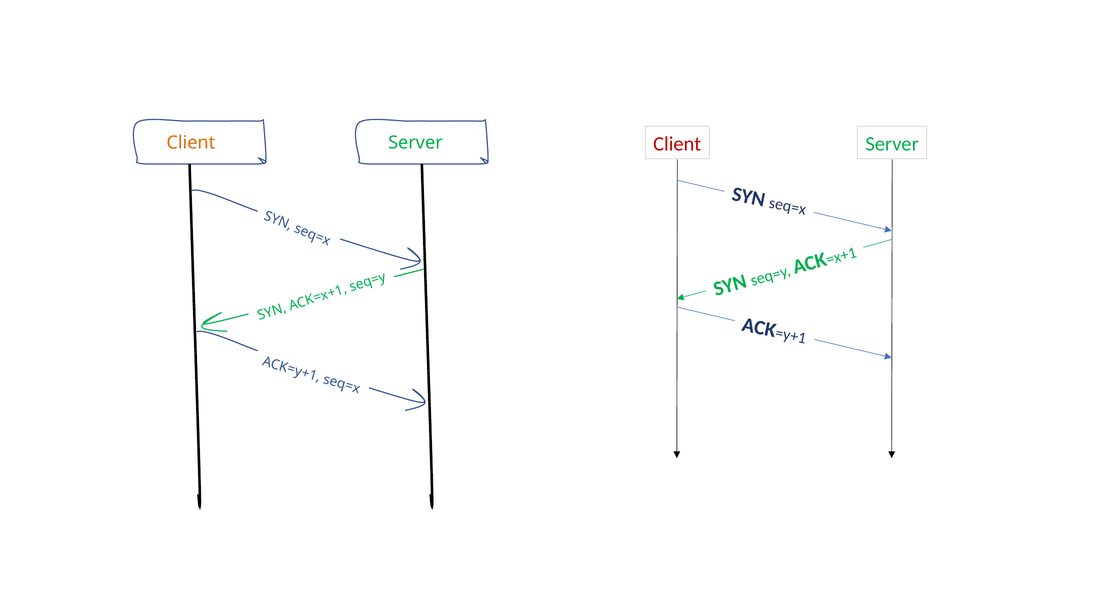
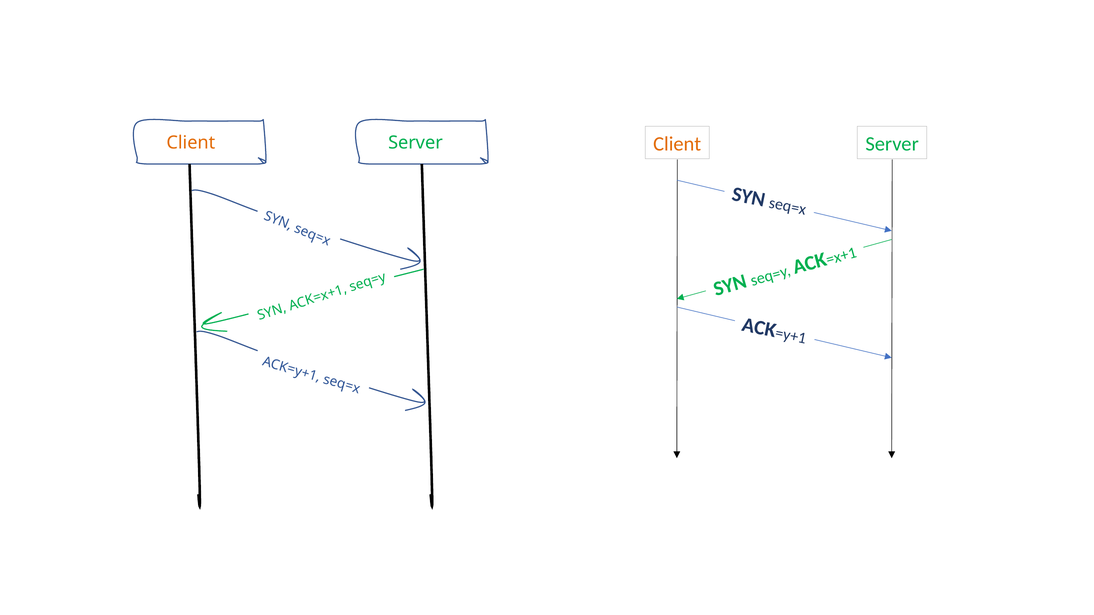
Client at (677, 144) colour: red -> orange
